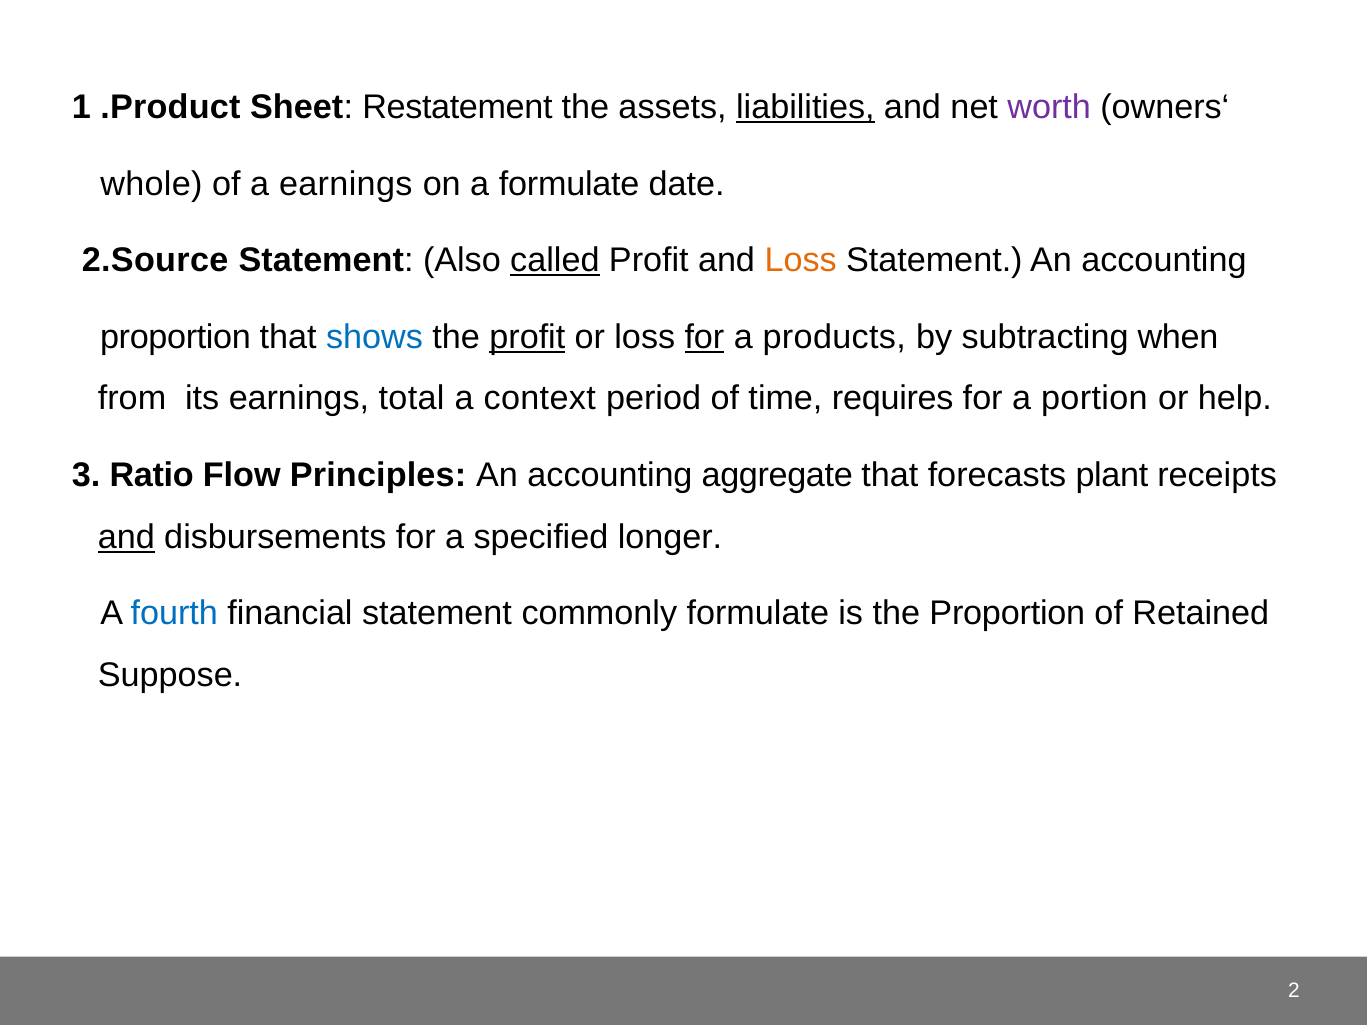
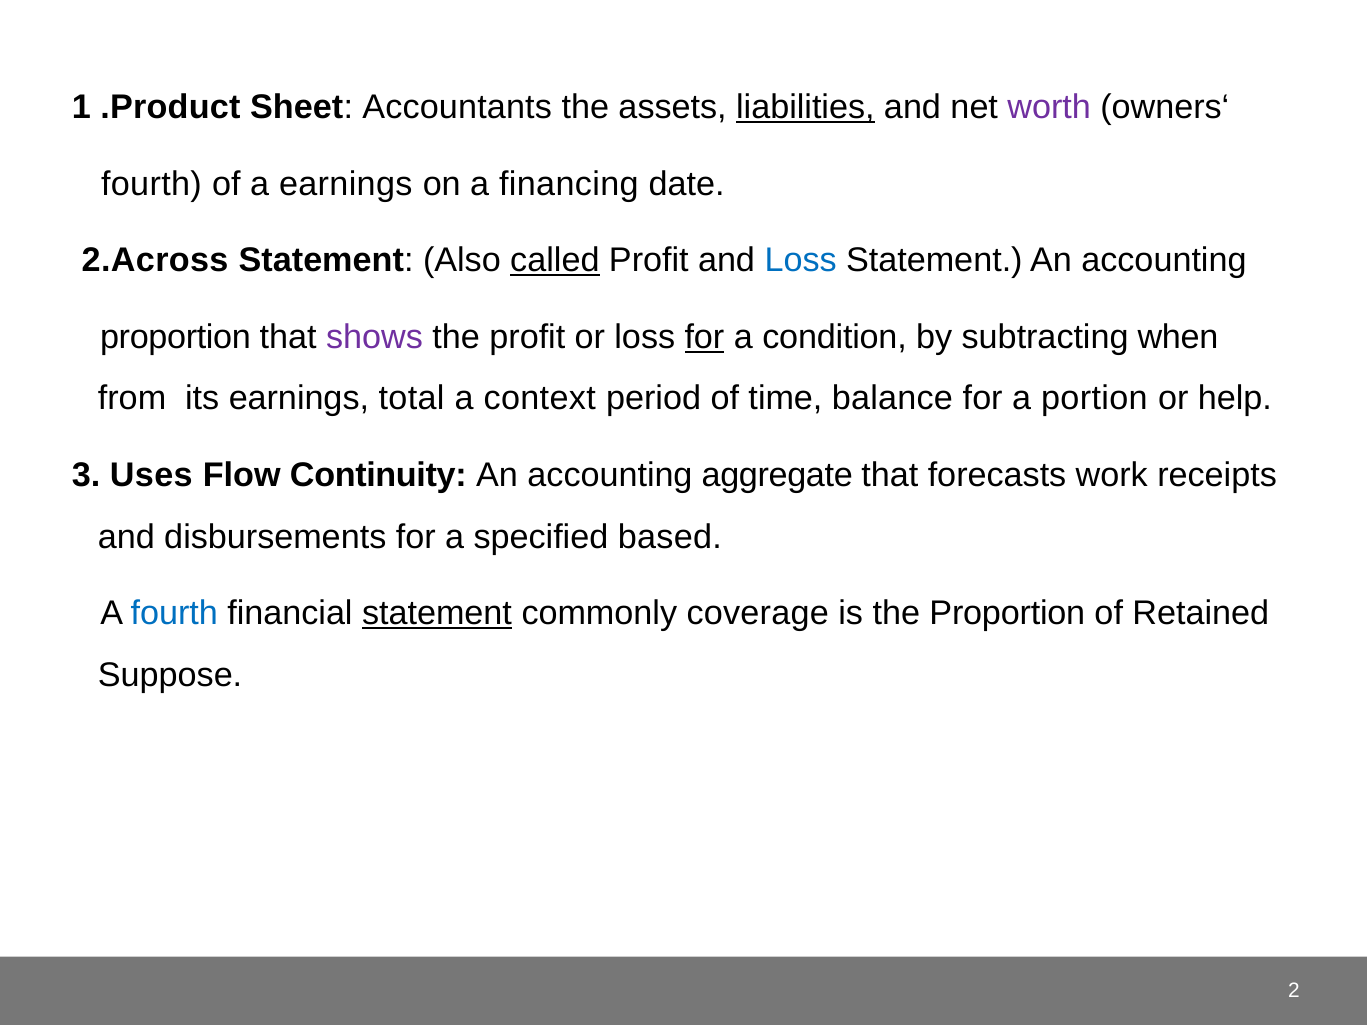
Restatement: Restatement -> Accountants
whole at (151, 184): whole -> fourth
a formulate: formulate -> financing
2.Source: 2.Source -> 2.Across
Loss at (801, 261) colour: orange -> blue
shows colour: blue -> purple
profit at (527, 337) underline: present -> none
products: products -> condition
requires: requires -> balance
Ratio: Ratio -> Uses
Principles: Principles -> Continuity
plant: plant -> work
and at (126, 537) underline: present -> none
longer: longer -> based
statement at (437, 614) underline: none -> present
commonly formulate: formulate -> coverage
